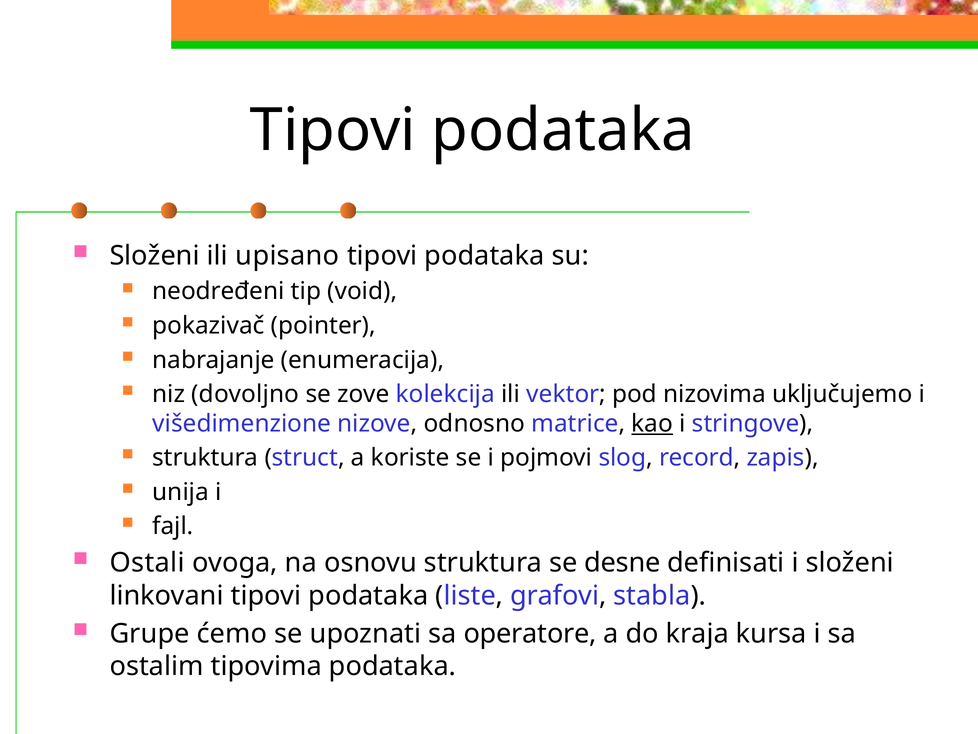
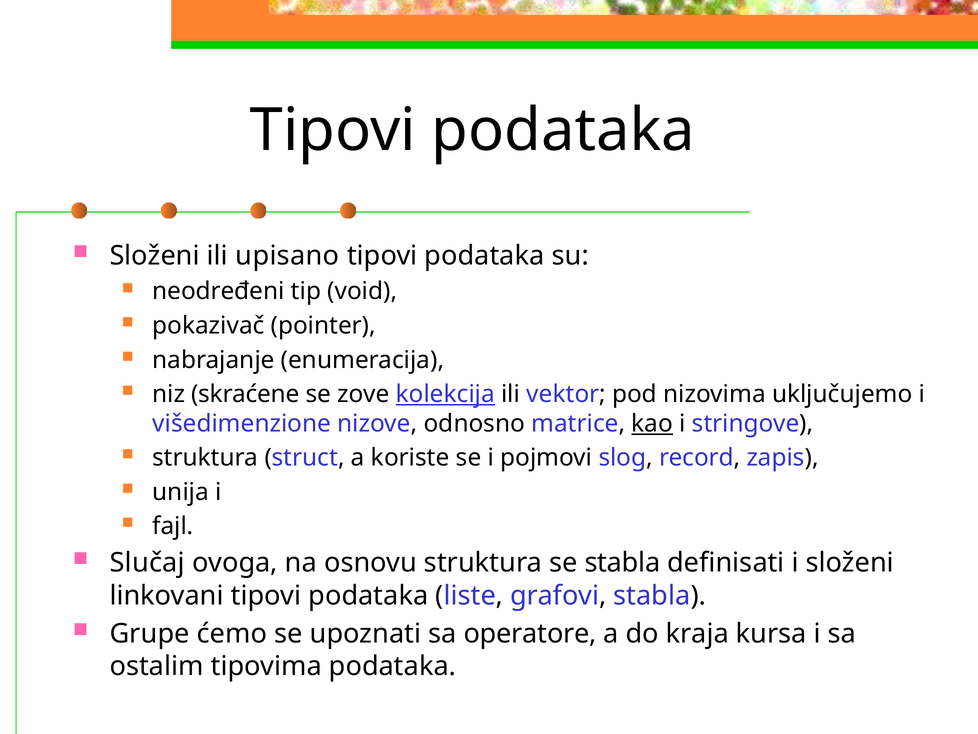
dovoljno: dovoljno -> skraćene
kolekcija underline: none -> present
Ostali: Ostali -> Slučaj
se desne: desne -> stabla
